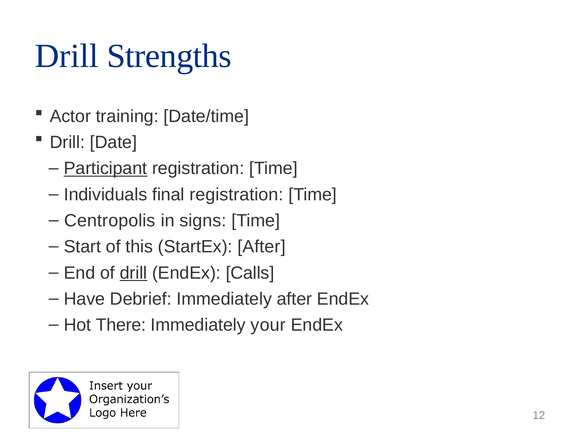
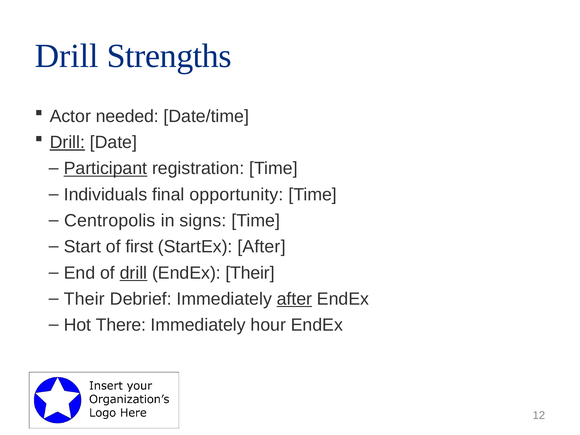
training: training -> needed
Drill at (67, 142) underline: none -> present
final registration: registration -> opportunity
this: this -> first
EndEx Calls: Calls -> Their
Have at (84, 299): Have -> Their
after at (294, 299) underline: none -> present
your: your -> hour
